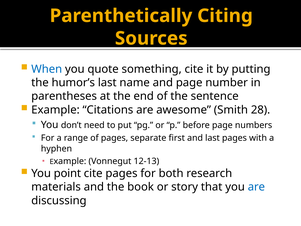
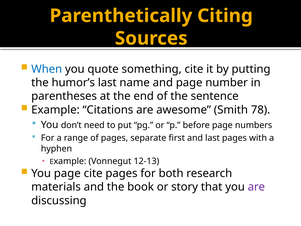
28: 28 -> 78
You point: point -> page
are at (256, 187) colour: blue -> purple
